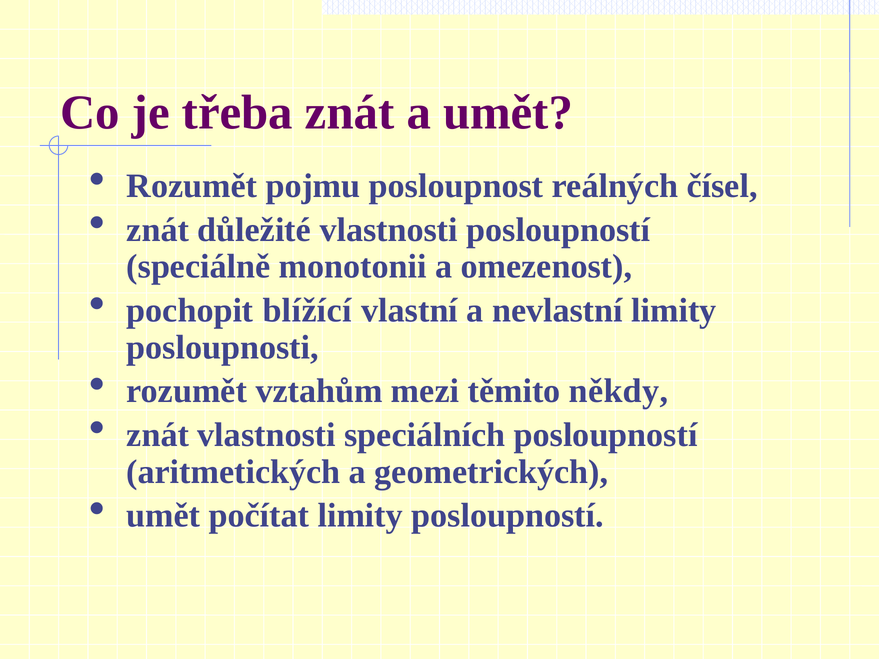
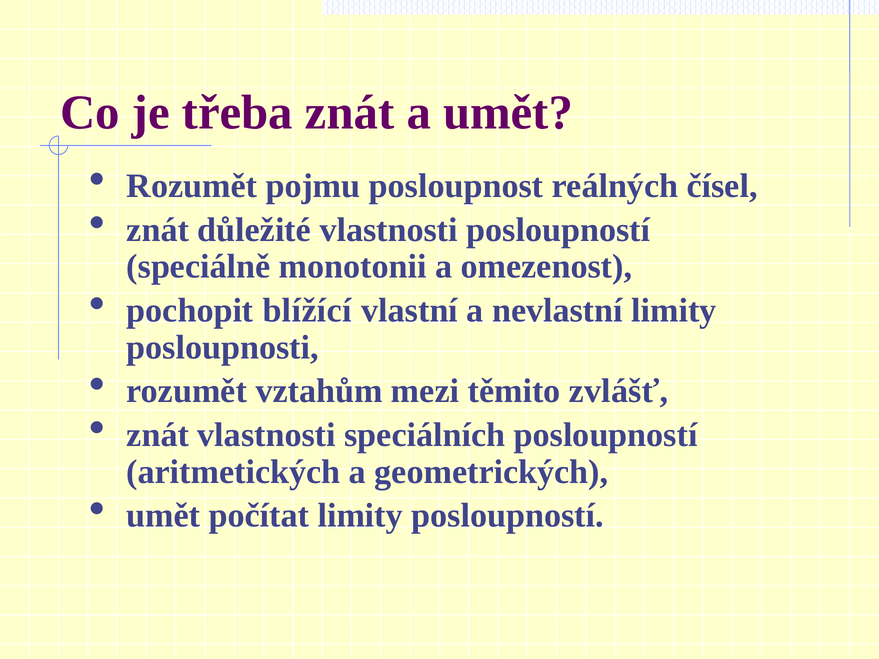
někdy: někdy -> zvlášť
